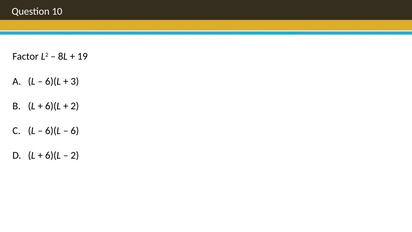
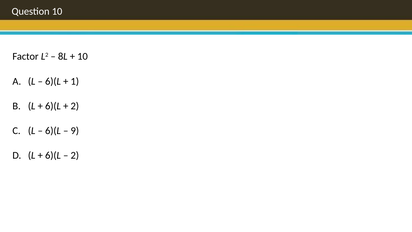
19 at (83, 57): 19 -> 10
3: 3 -> 1
6: 6 -> 9
